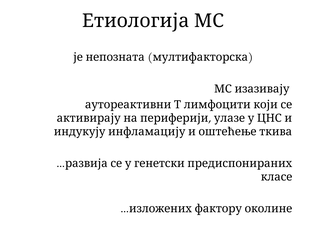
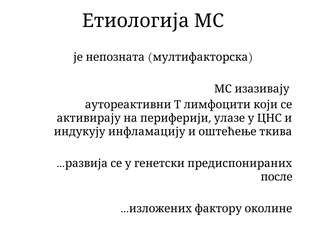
класе: класе -> после
